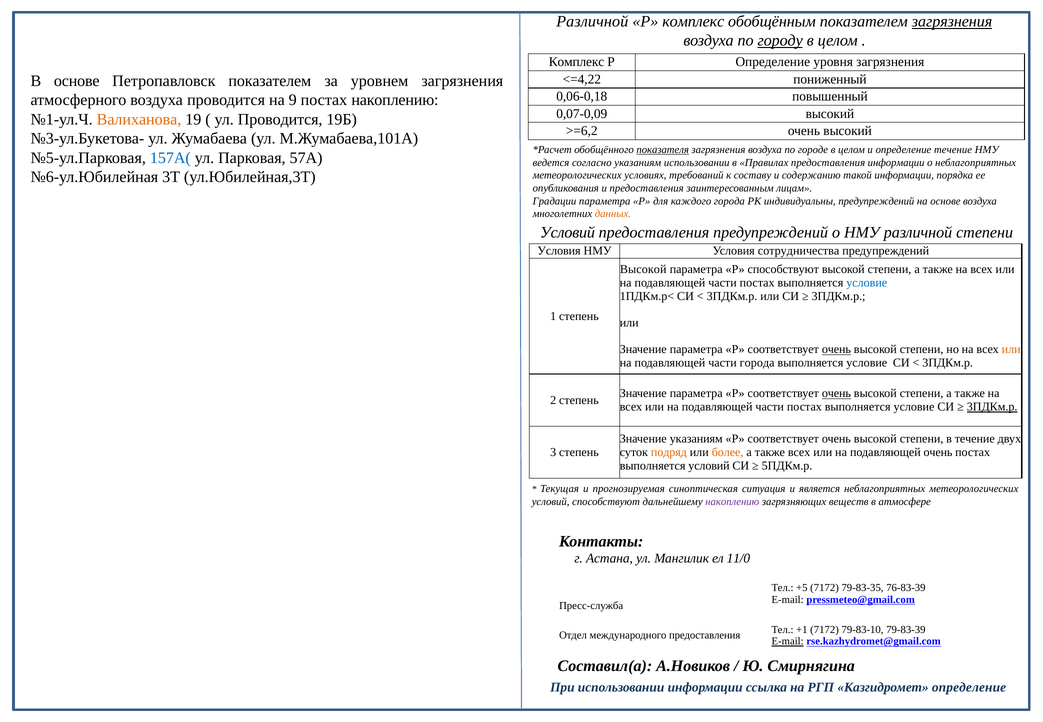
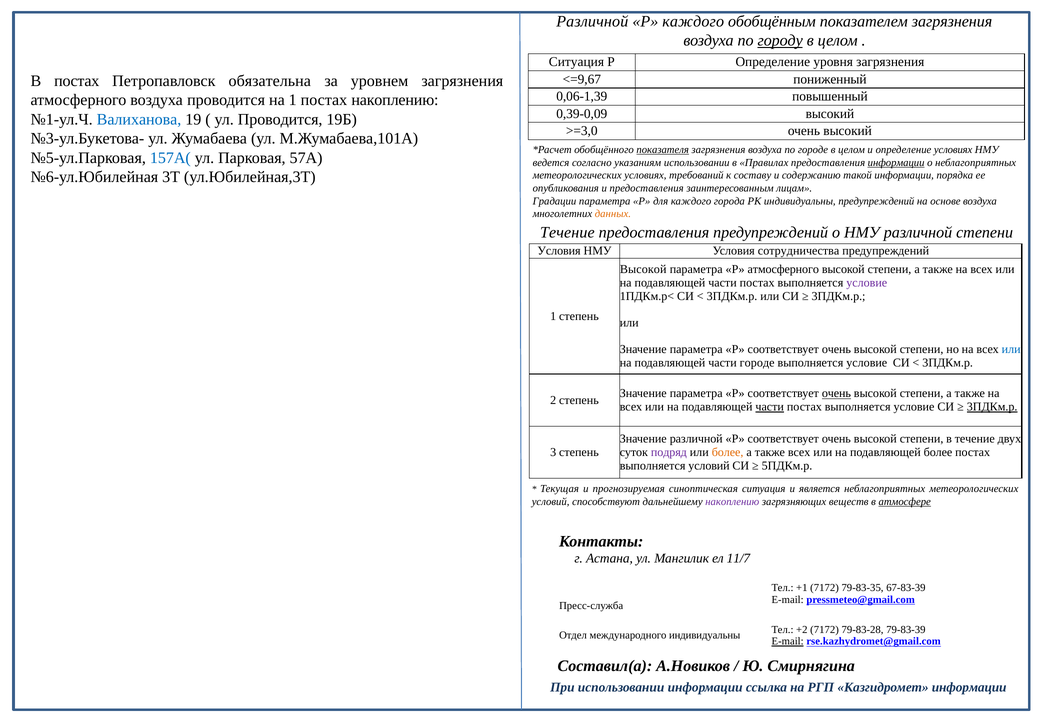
Р комплекс: комплекс -> каждого
загрязнения at (952, 21) underline: present -> none
Комплекс at (577, 62): Комплекс -> Ситуация
<=4,22: <=4,22 -> <=9,67
В основе: основе -> постах
Петропавловск показателем: показателем -> обязательна
0,06-0,18: 0,06-0,18 -> 0,06-1,39
на 9: 9 -> 1
0,07-0,09: 0,07-0,09 -> 0,39-0,09
Валиханова colour: orange -> blue
>=6,2: >=6,2 -> >=3,0
определение течение: течение -> условиях
информации at (896, 163) underline: none -> present
Условий at (567, 233): Условий -> Течение
Р способствуют: способствуют -> атмосферного
условие at (867, 283) colour: blue -> purple
очень at (836, 350) underline: present -> none
или at (1011, 350) colour: orange -> blue
части города: города -> городе
части at (770, 407) underline: none -> present
Значение указаниям: указаниям -> различной
подряд colour: orange -> purple
подавляющей очень: очень -> более
атмосфере underline: none -> present
11/0: 11/0 -> 11/7
+5: +5 -> +1
76-83-39: 76-83-39 -> 67-83-39
+1: +1 -> +2
79-83-10: 79-83-10 -> 79-83-28
международного предоставления: предоставления -> индивидуальны
Казгидромет определение: определение -> информации
